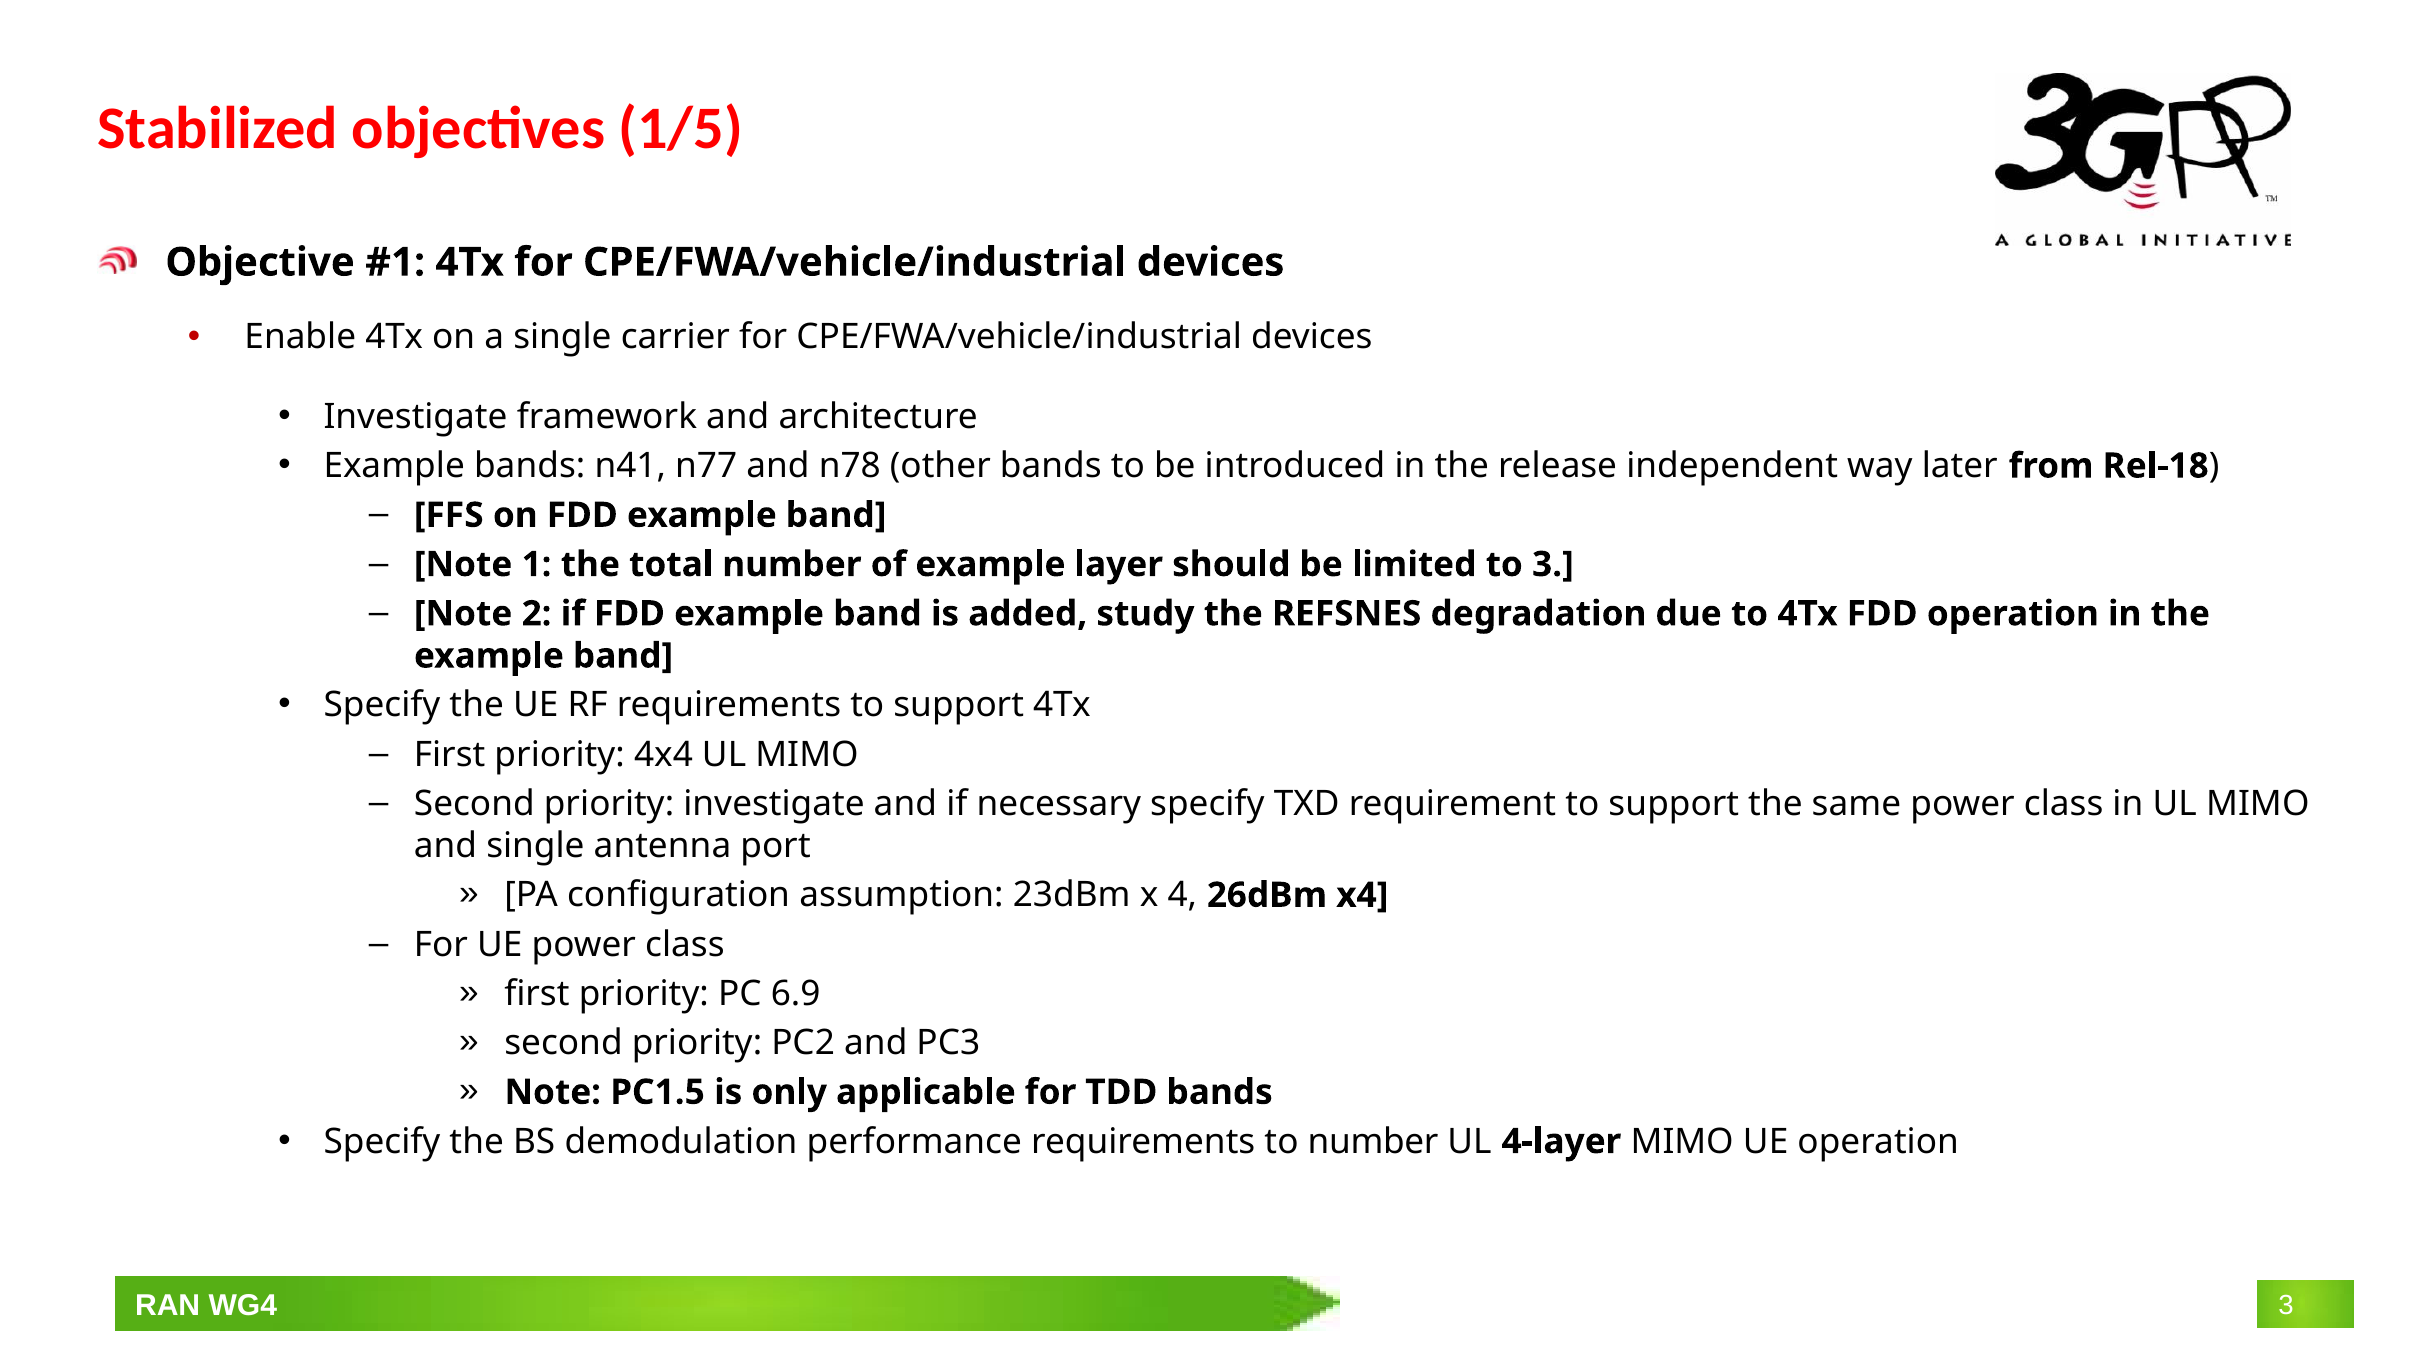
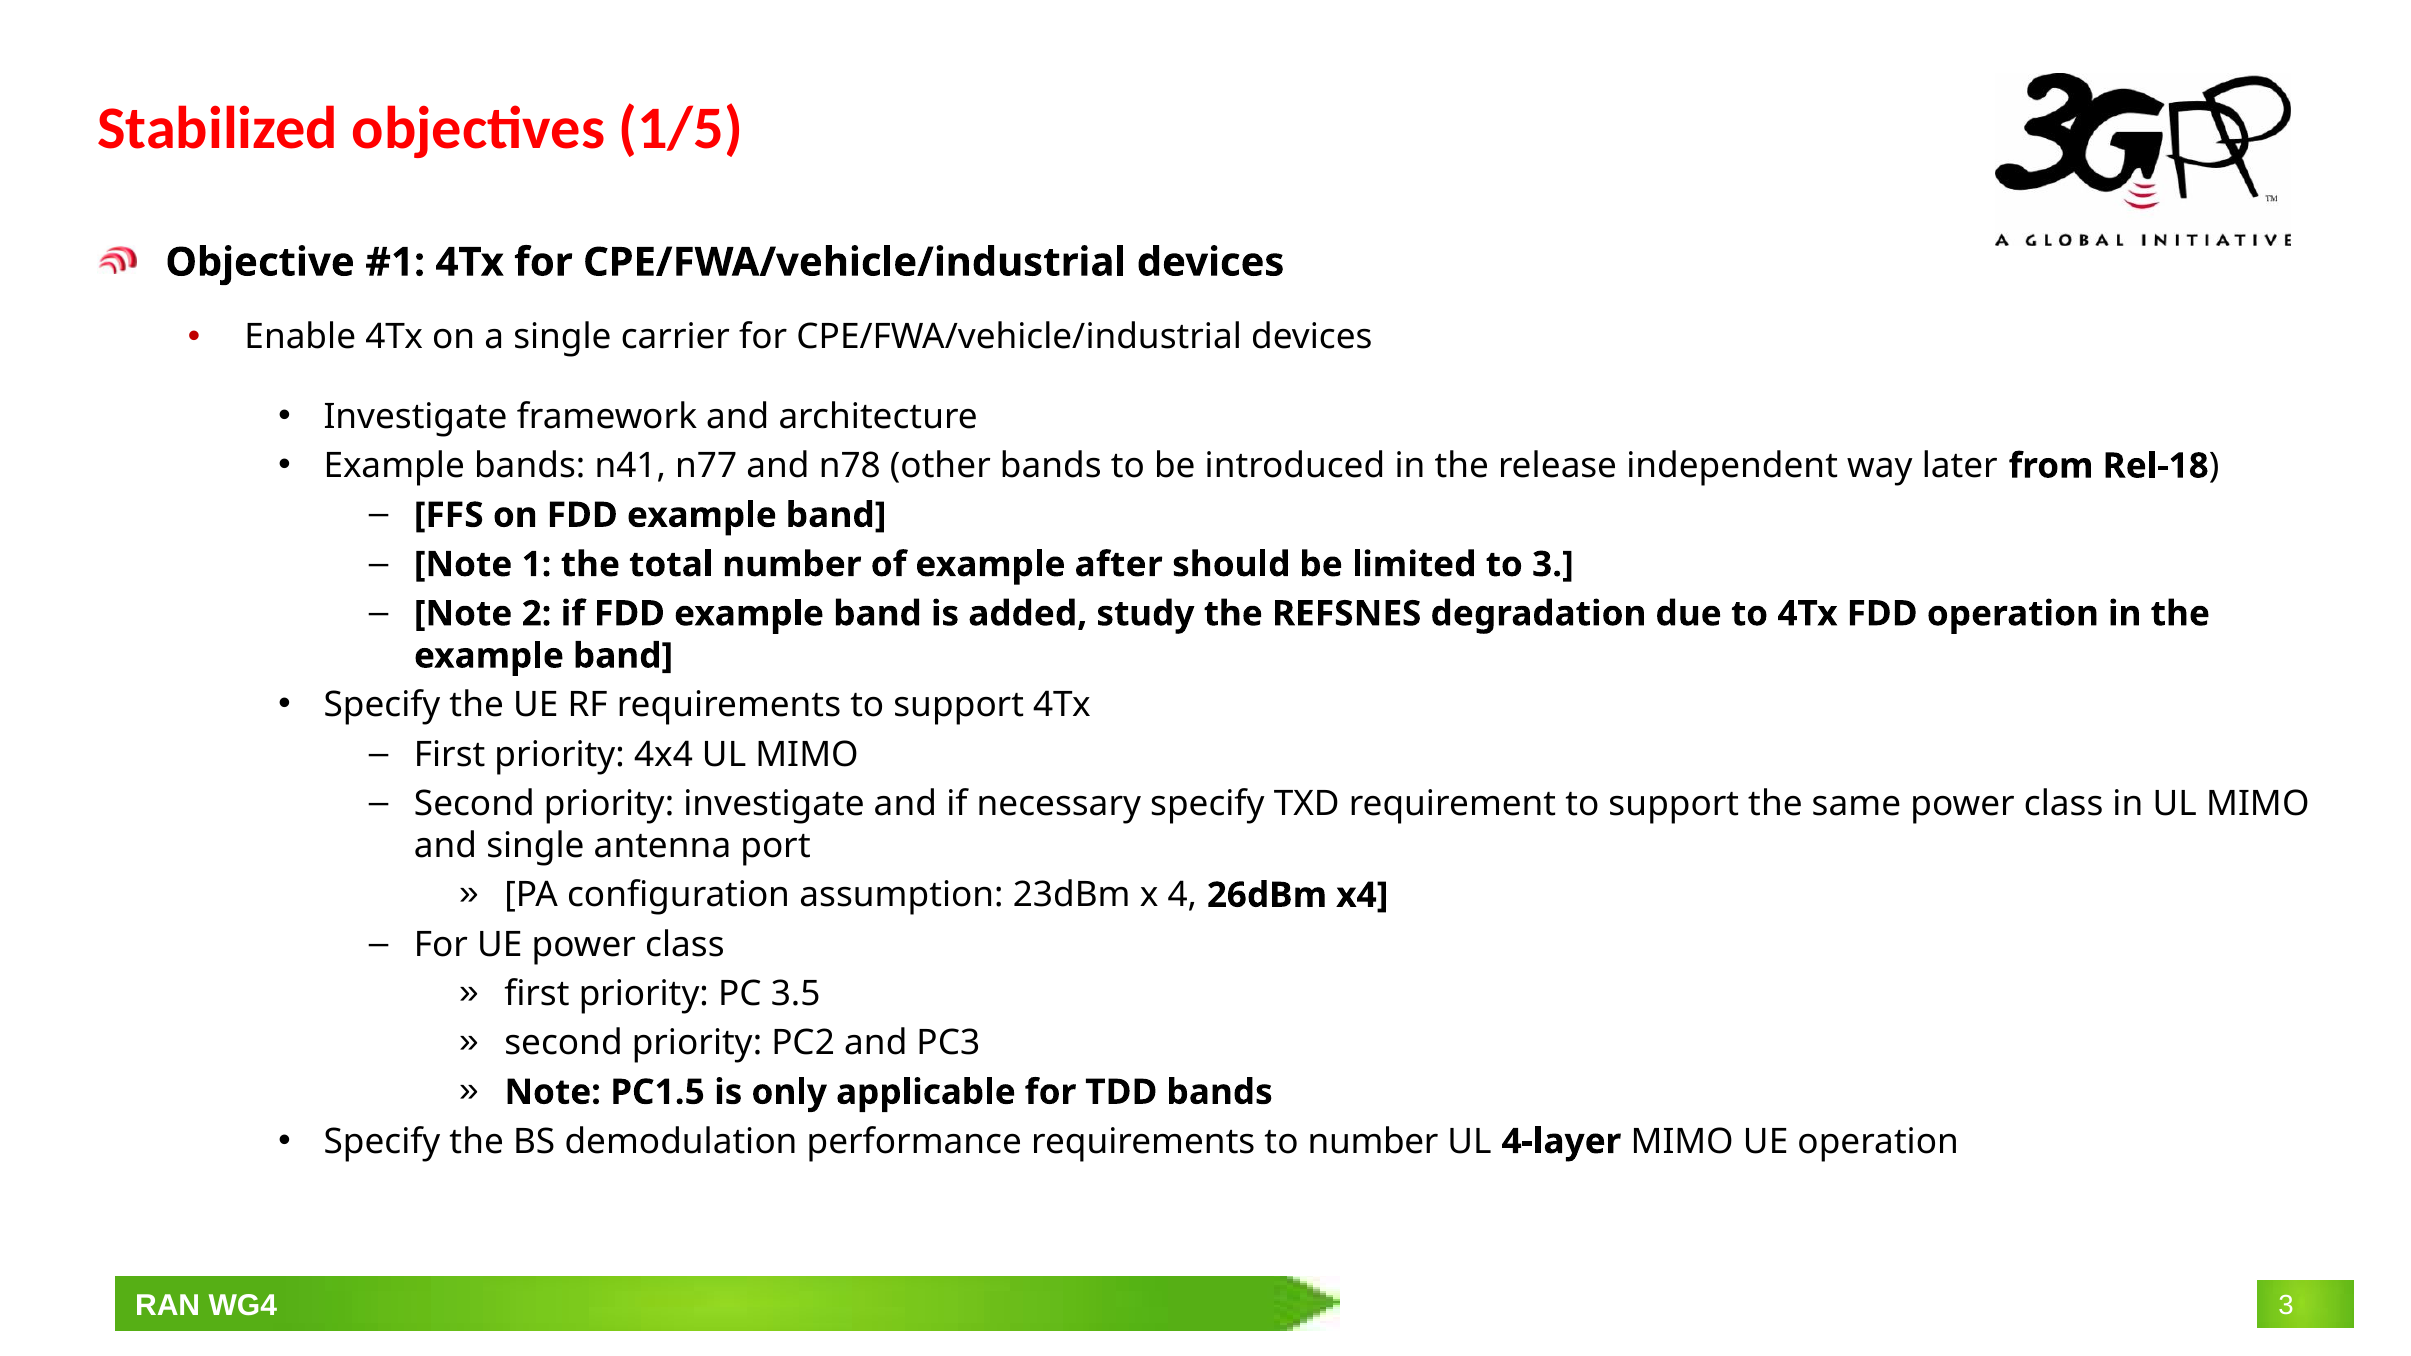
layer: layer -> after
6.9: 6.9 -> 3.5
